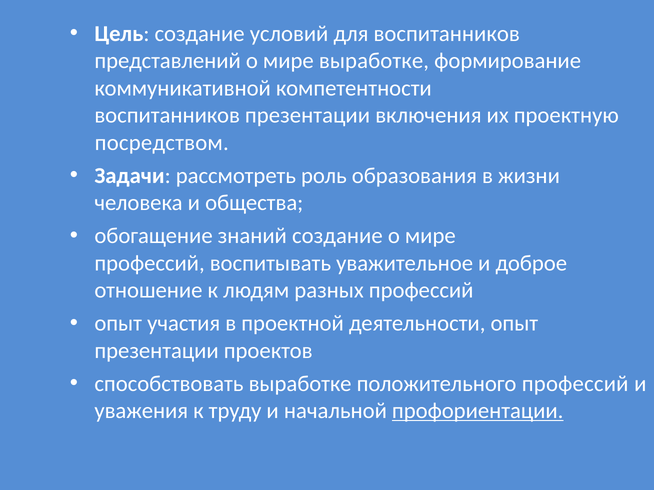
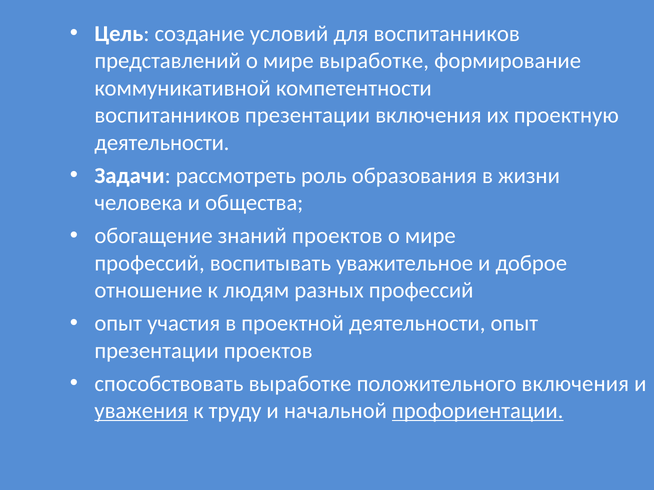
посредством at (162, 143): посредством -> деятельности
знаний создание: создание -> проектов
положительного профессий: профессий -> включения
уважения underline: none -> present
